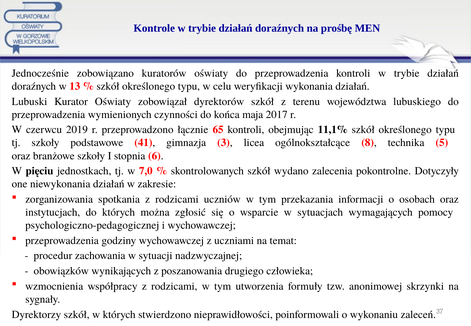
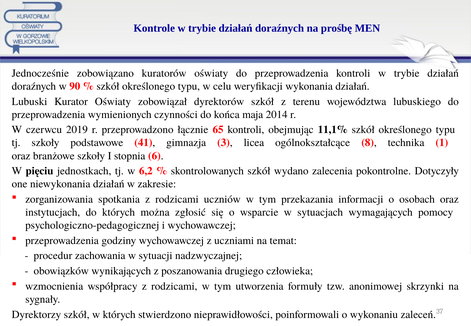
13: 13 -> 90
2017: 2017 -> 2014
5: 5 -> 1
7,0: 7,0 -> 6,2
